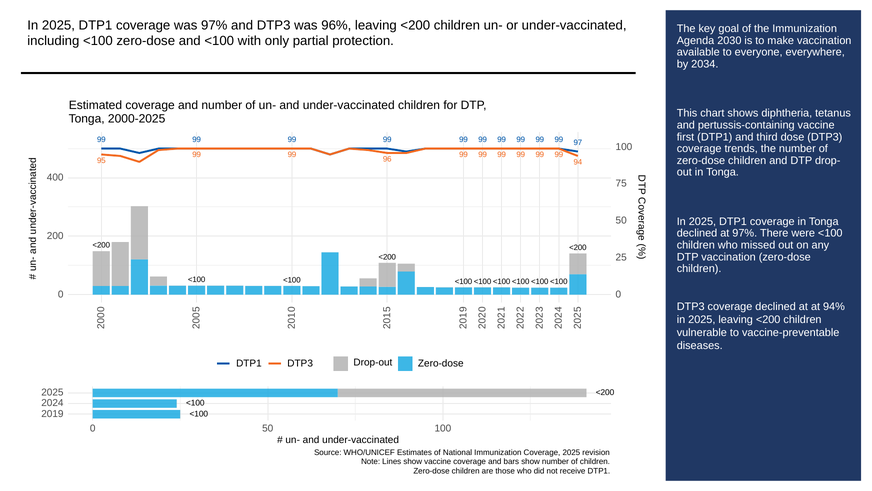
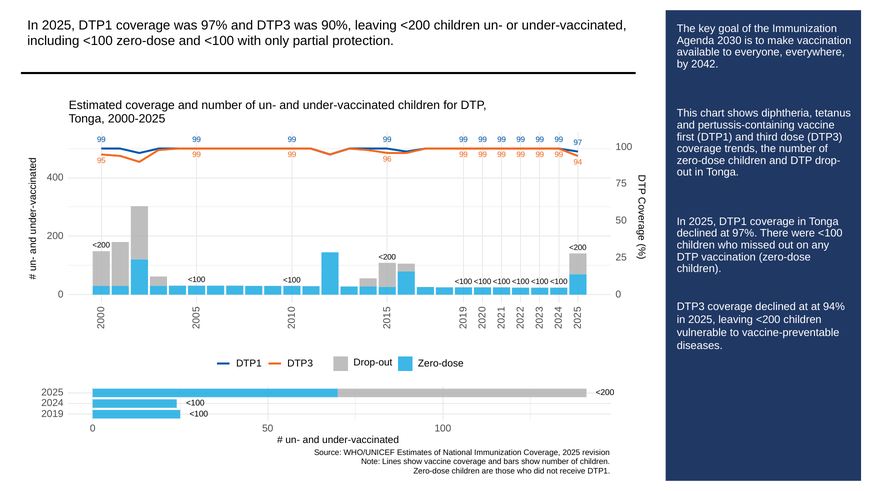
96%: 96% -> 90%
2034: 2034 -> 2042
